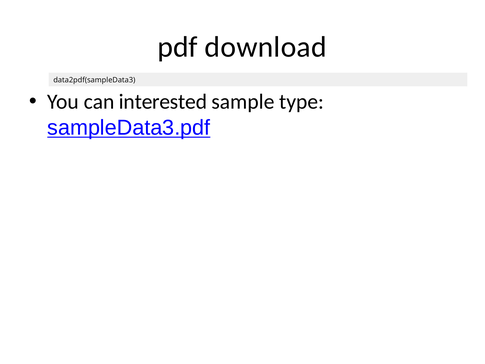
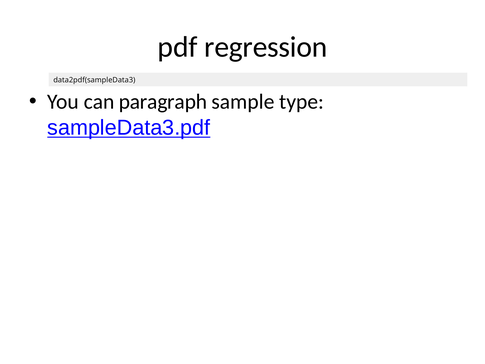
download: download -> regression
interested: interested -> paragraph
